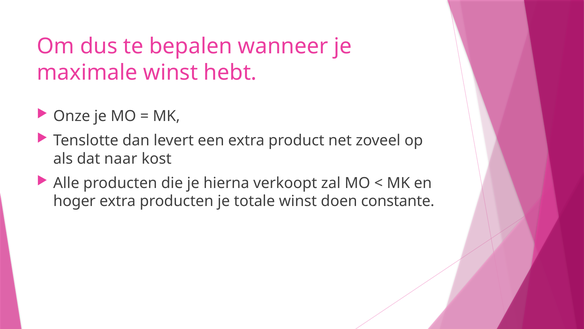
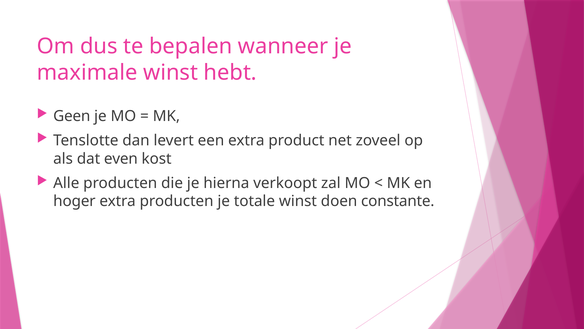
Onze: Onze -> Geen
naar: naar -> even
